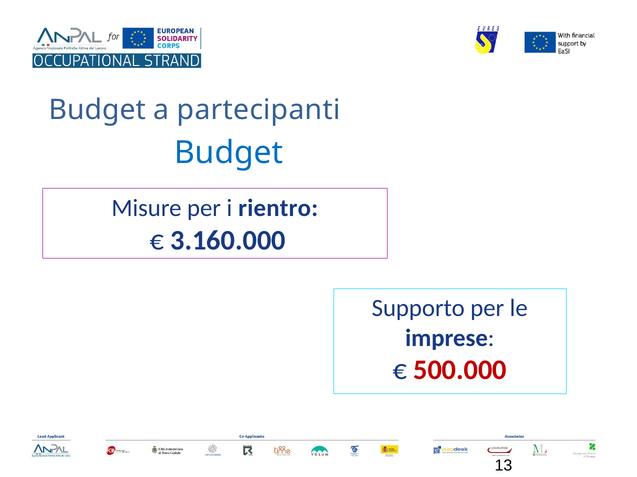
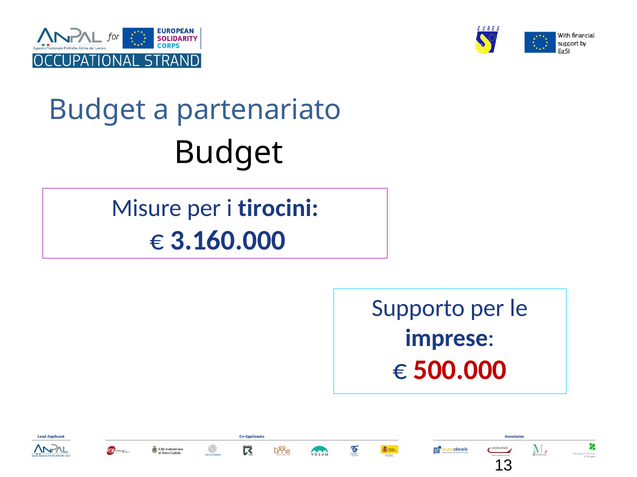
partecipanti: partecipanti -> partenariato
Budget at (229, 153) colour: blue -> black
rientro: rientro -> tirocini
